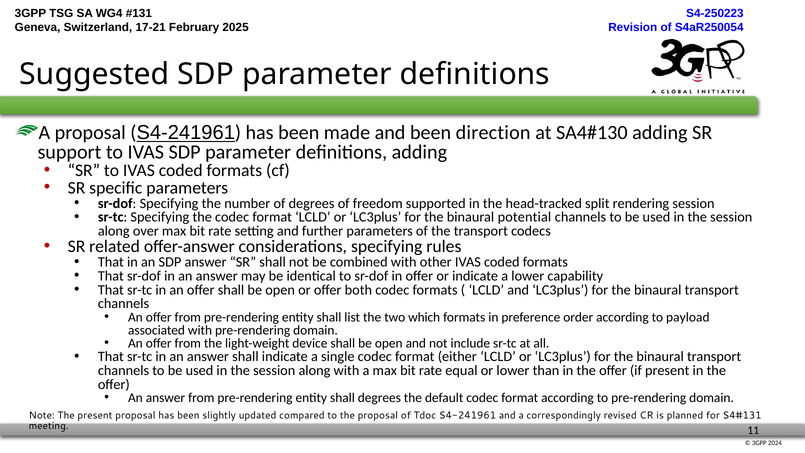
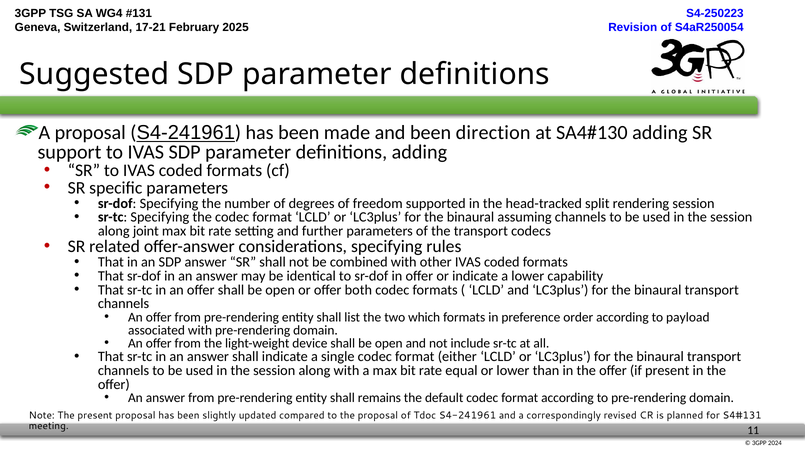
potential: potential -> assuming
over: over -> joint
shall degrees: degrees -> remains
